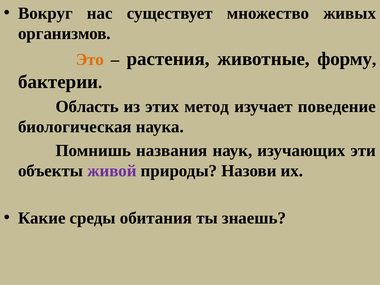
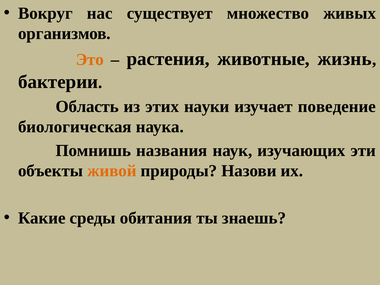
форму: форму -> жизнь
метод: метод -> науки
живой colour: purple -> orange
